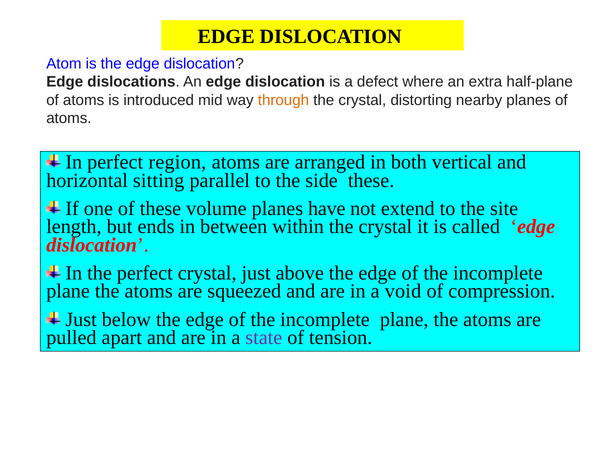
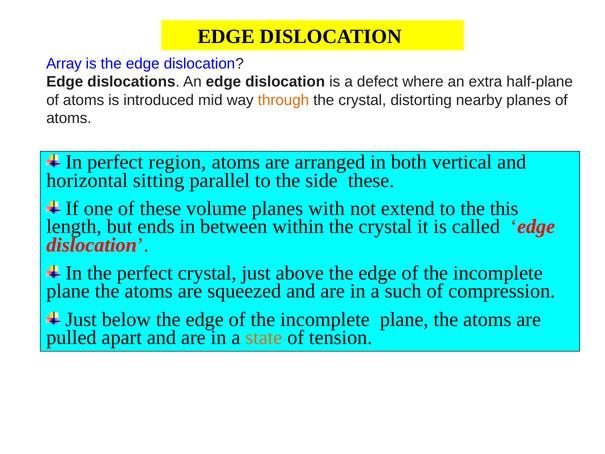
Atom: Atom -> Array
have: have -> with
site: site -> this
void: void -> such
state colour: purple -> orange
